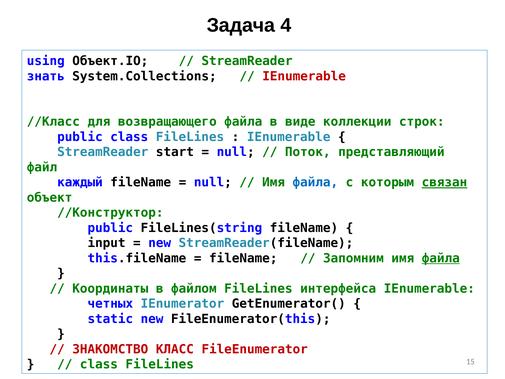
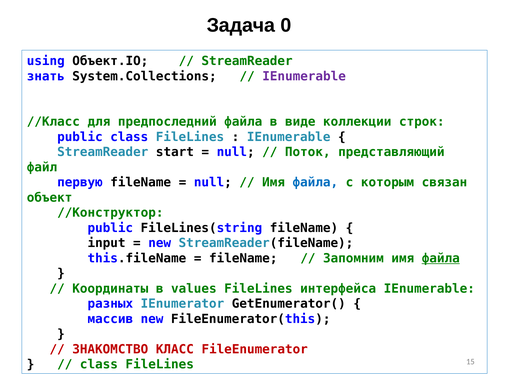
4: 4 -> 0
IEnumerable at (304, 76) colour: red -> purple
возвращающего: возвращающего -> предпоследний
каждый: каждый -> первую
связан underline: present -> none
файлом: файлом -> values
четных: четных -> разных
static: static -> массив
